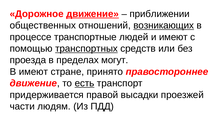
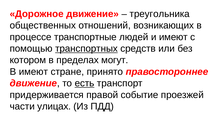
движение at (93, 14) underline: present -> none
приближении: приближении -> треугольника
возникающих underline: present -> none
проезда: проезда -> котором
высадки: высадки -> событие
людям: людям -> улицах
